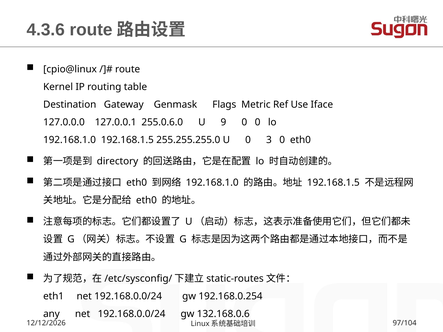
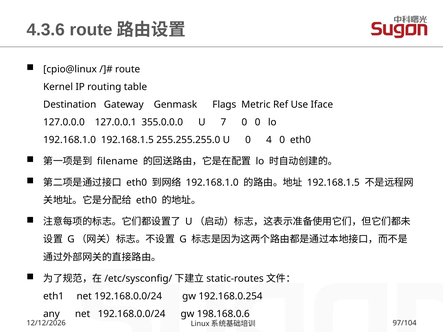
255.0.6.0: 255.0.6.0 -> 355.0.0.0
9: 9 -> 7
3: 3 -> 4
directory: directory -> filename
132.168.0.6: 132.168.0.6 -> 198.168.0.6
